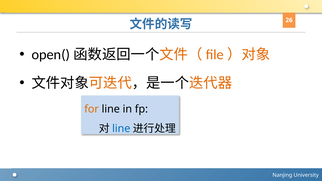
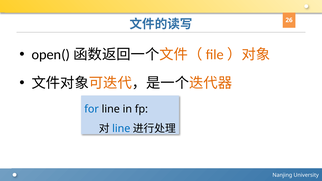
for colour: orange -> blue
